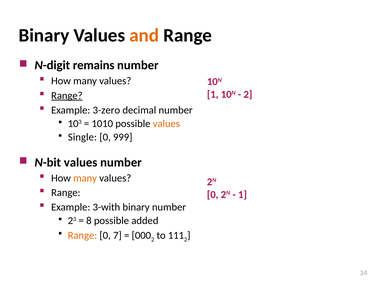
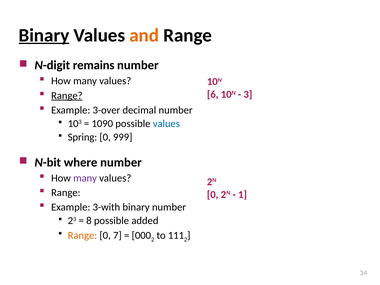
Binary at (44, 35) underline: none -> present
1 at (213, 94): 1 -> 6
2 at (248, 94): 2 -> 3
3-zero: 3-zero -> 3-over
1010: 1010 -> 1090
values at (166, 124) colour: orange -> blue
Single: Single -> Spring
N-bit values: values -> where
many at (85, 178) colour: orange -> purple
